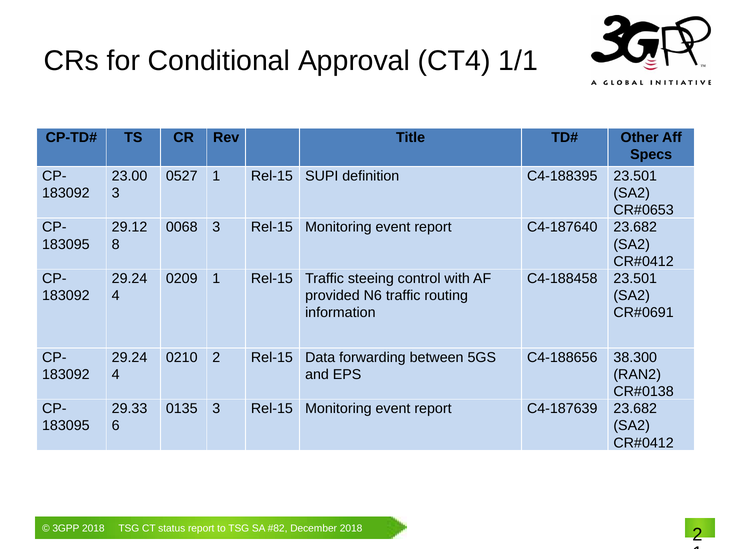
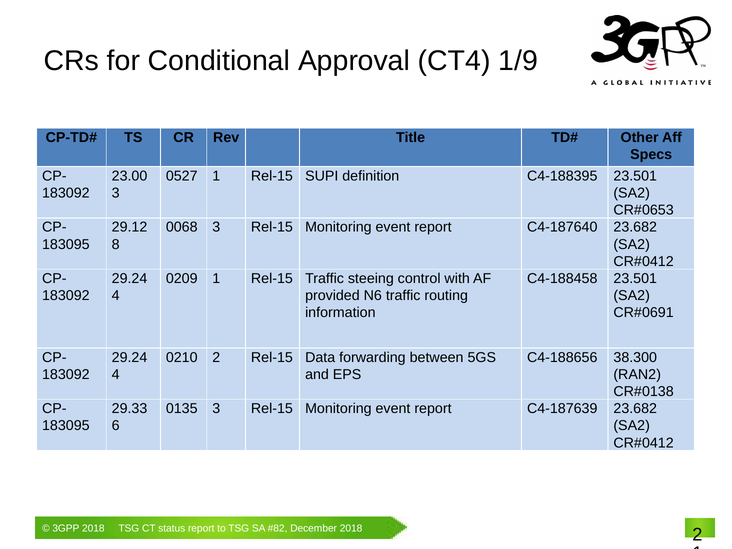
1/1: 1/1 -> 1/9
